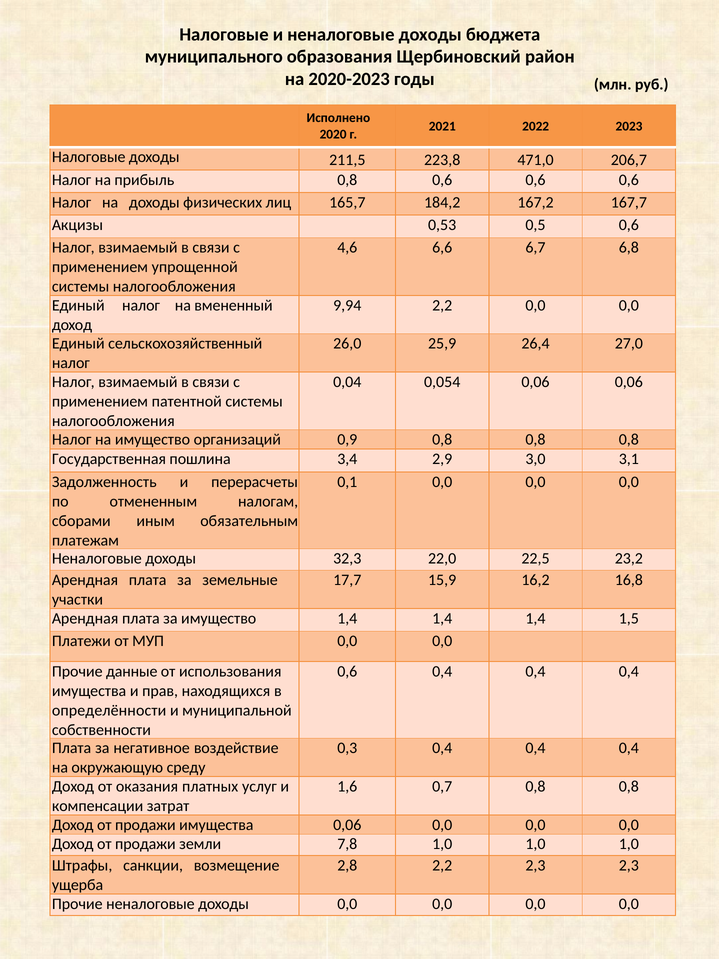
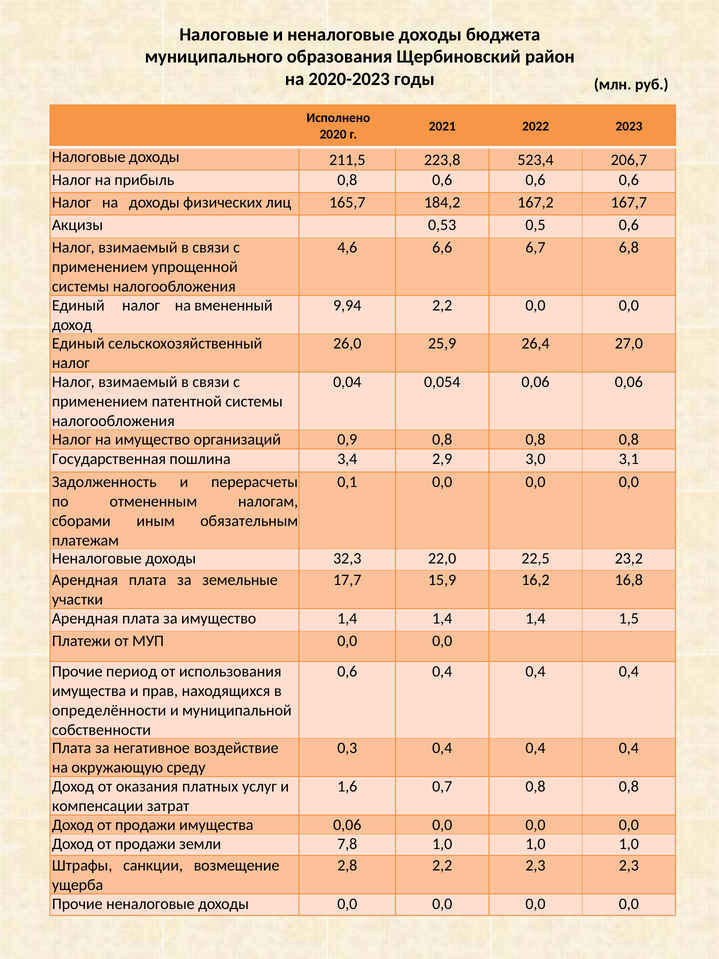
471,0: 471,0 -> 523,4
данные: данные -> период
